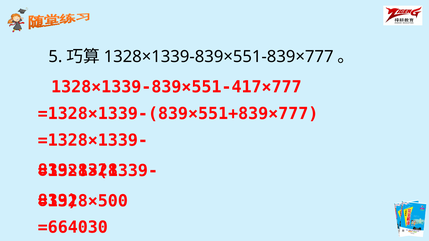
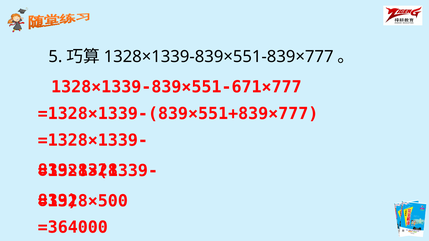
1328×1339-839×551-417×777: 1328×1339-839×551-417×777 -> 1328×1339-839×551-671×777
=664030: =664030 -> =364000
